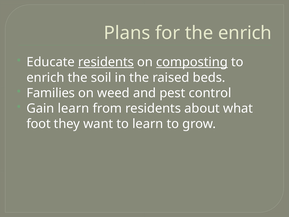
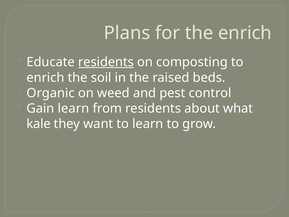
composting underline: present -> none
Families: Families -> Organic
foot: foot -> kale
